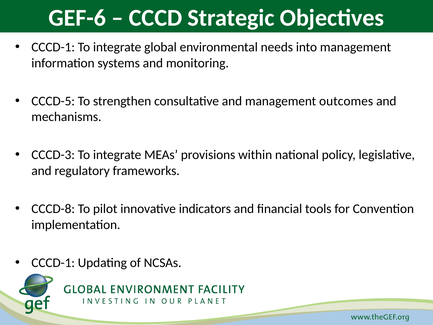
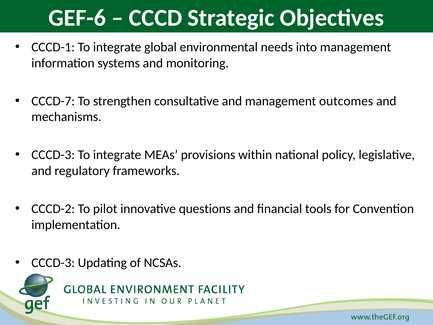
CCCD-5: CCCD-5 -> CCCD-7
CCCD-8: CCCD-8 -> CCCD-2
indicators: indicators -> questions
CCCD-1 at (53, 263): CCCD-1 -> CCCD-3
